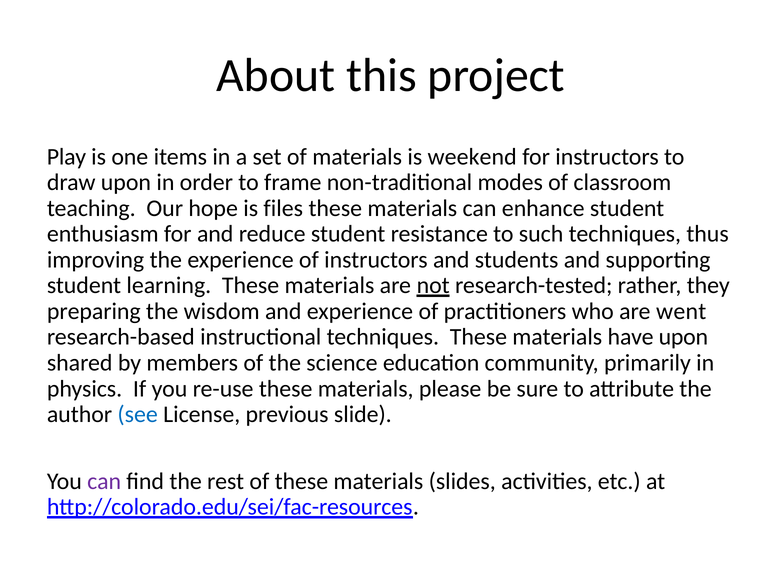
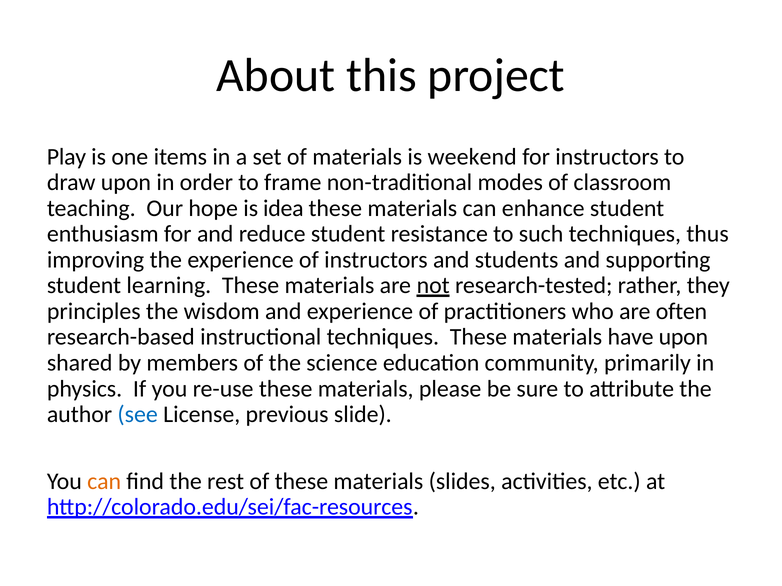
files: files -> idea
preparing: preparing -> principles
went: went -> often
can at (104, 482) colour: purple -> orange
